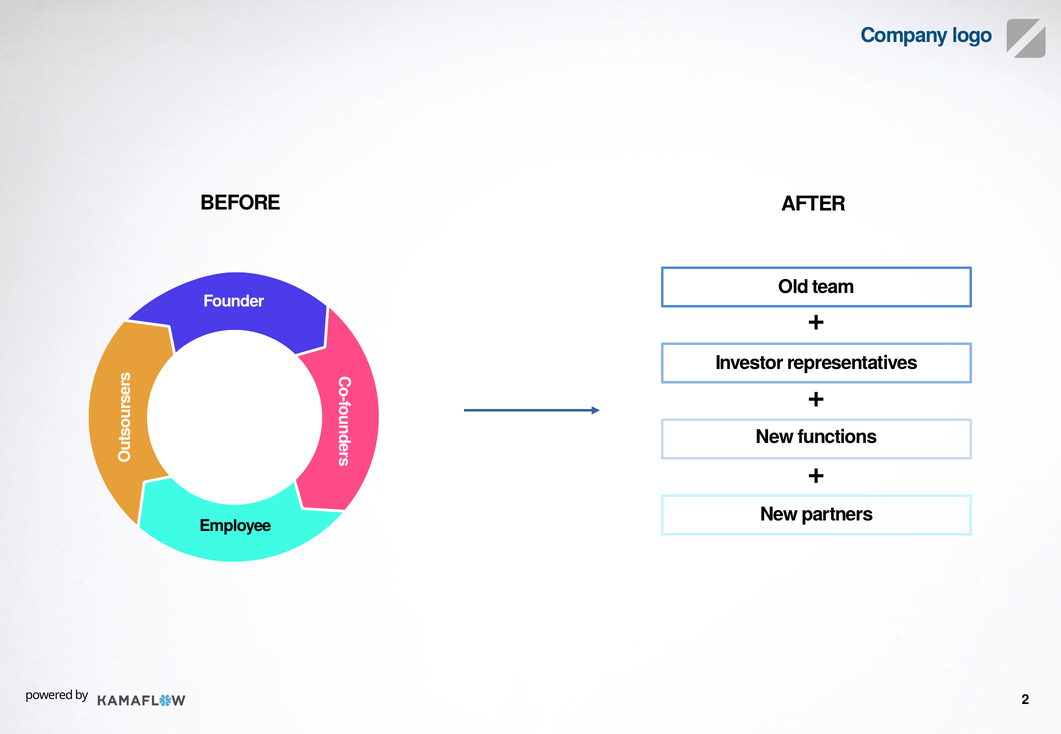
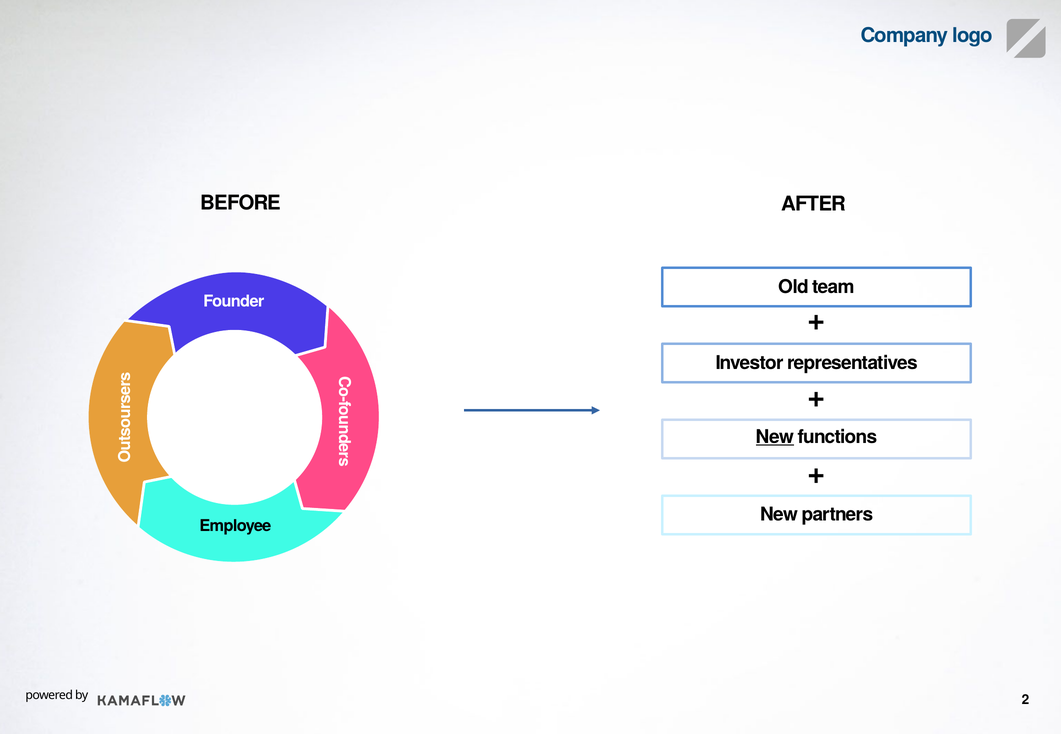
New at (775, 437) underline: none -> present
